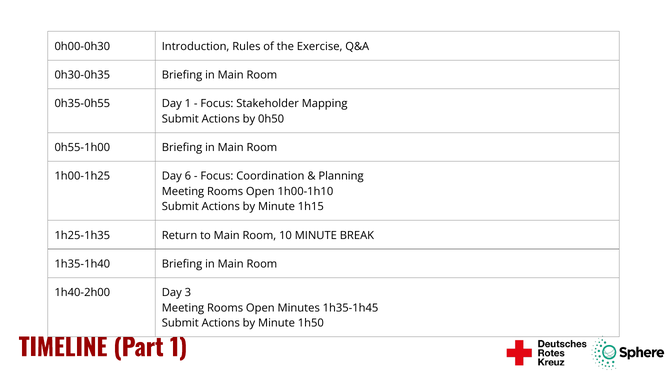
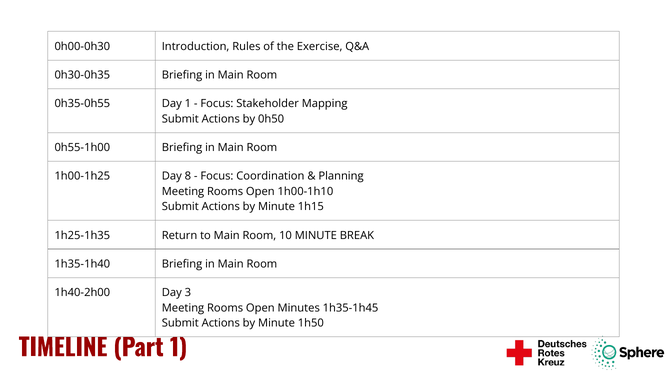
6: 6 -> 8
